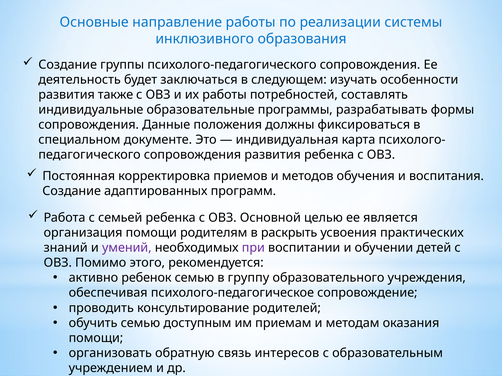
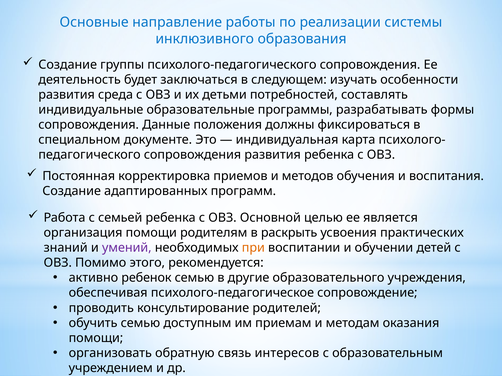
также: также -> среда
их работы: работы -> детьми
при colour: purple -> orange
группу: группу -> другие
